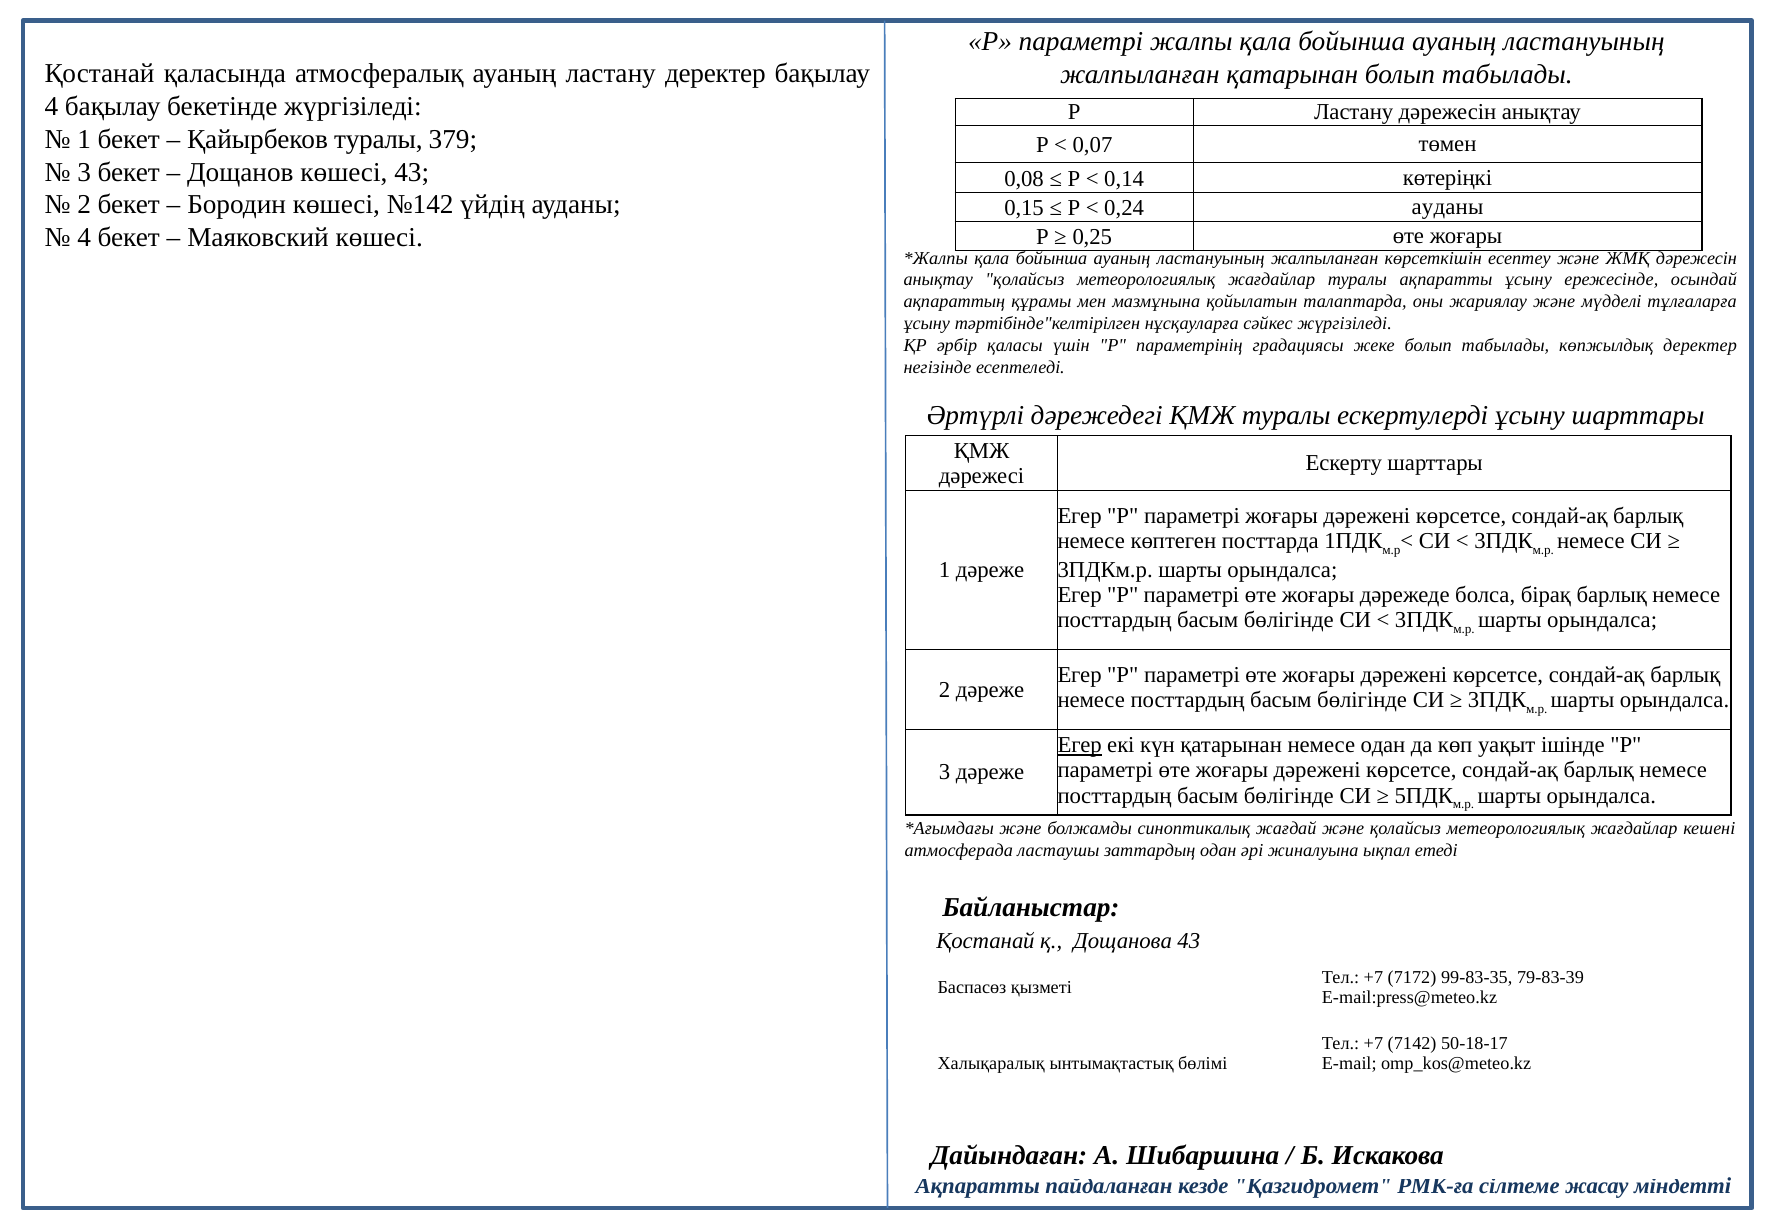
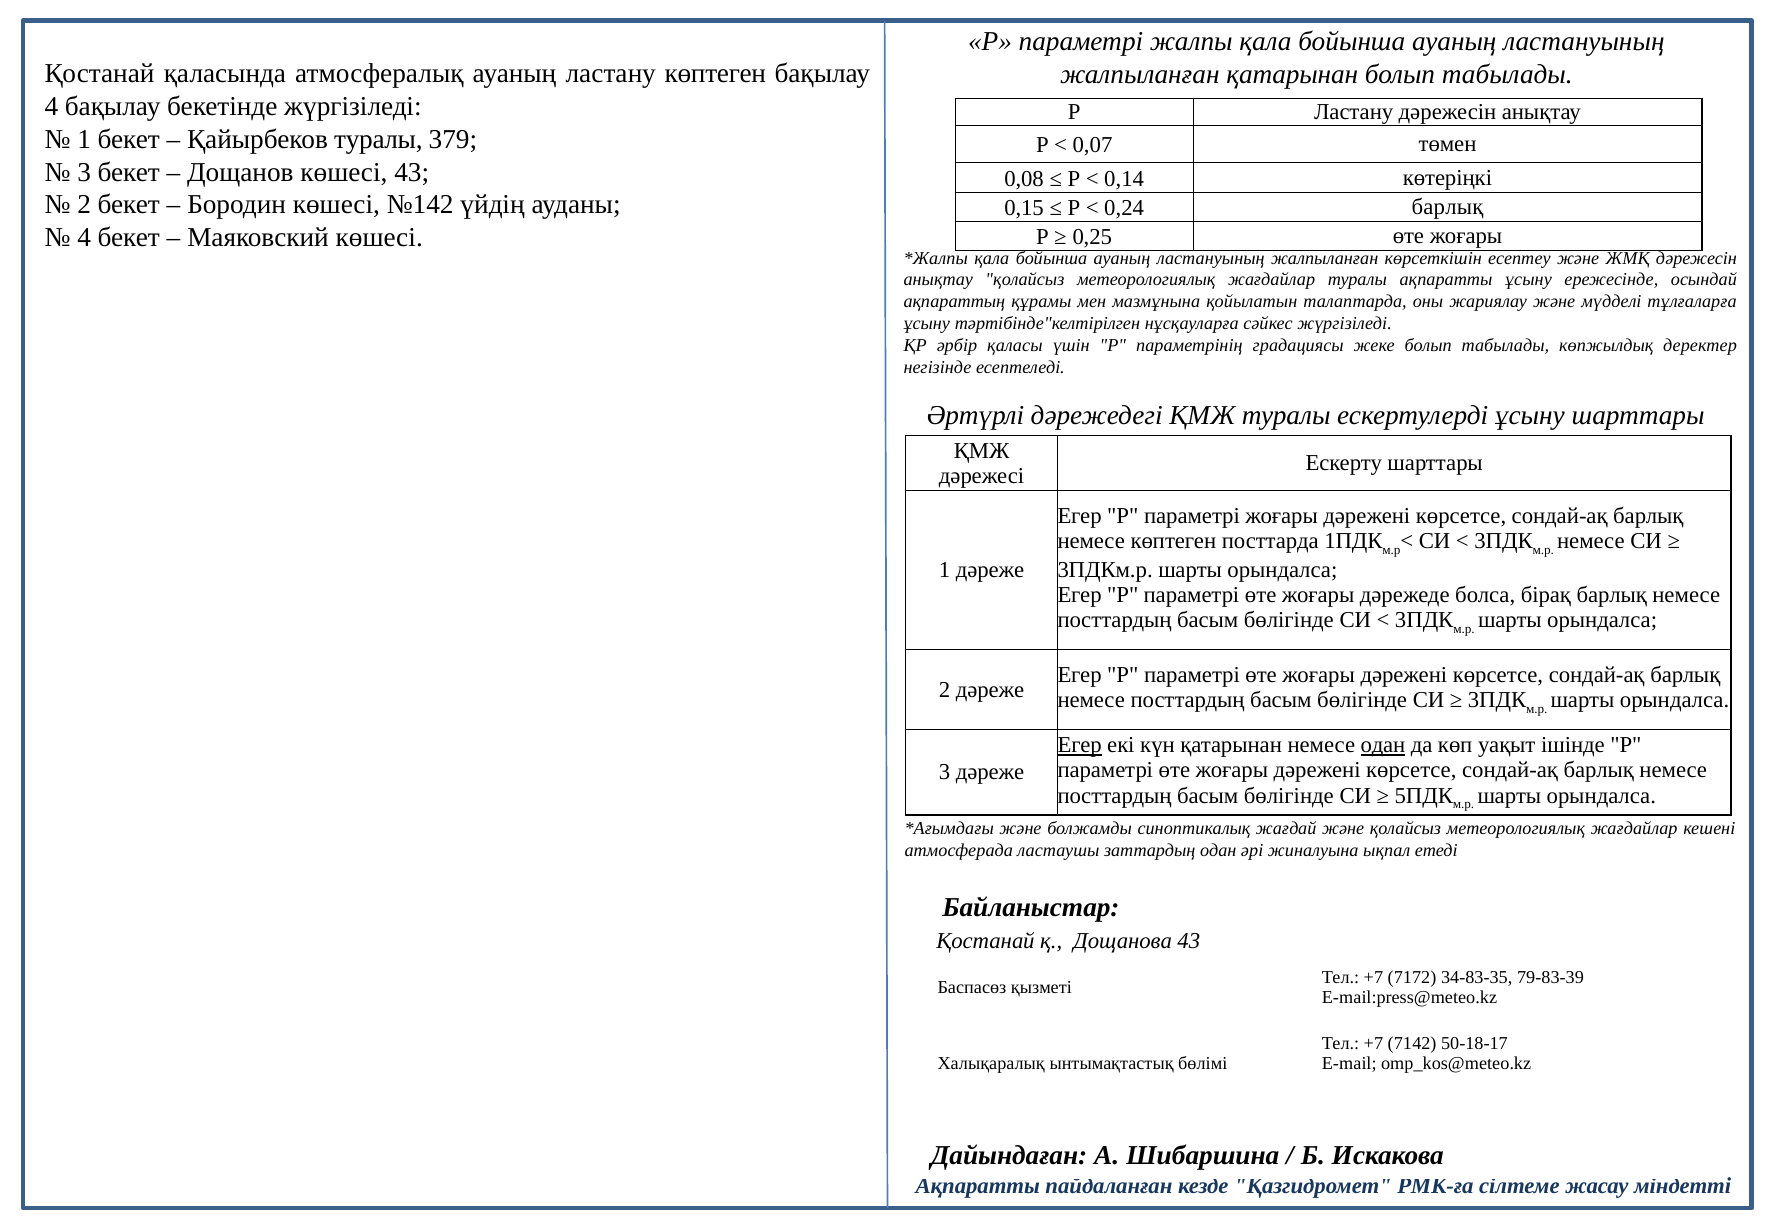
ластану деректер: деректер -> көптеген
0,24 ауданы: ауданы -> барлық
одан at (1383, 745) underline: none -> present
99-83-35: 99-83-35 -> 34-83-35
